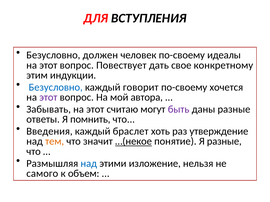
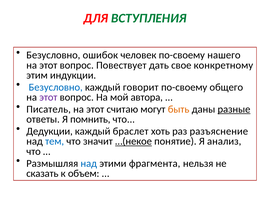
ВСТУПЛЕНИЯ colour: black -> green
должен: должен -> ошибок
идеалы: идеалы -> нашего
хочется: хочется -> общего
Забывать: Забывать -> Писатель
быть colour: purple -> orange
разные at (234, 109) underline: none -> present
Введения: Введения -> Дедукции
утверждение: утверждение -> разъяснение
тем colour: orange -> blue
Я разные: разные -> анализ
изложение: изложение -> фрагмента
самого: самого -> сказать
